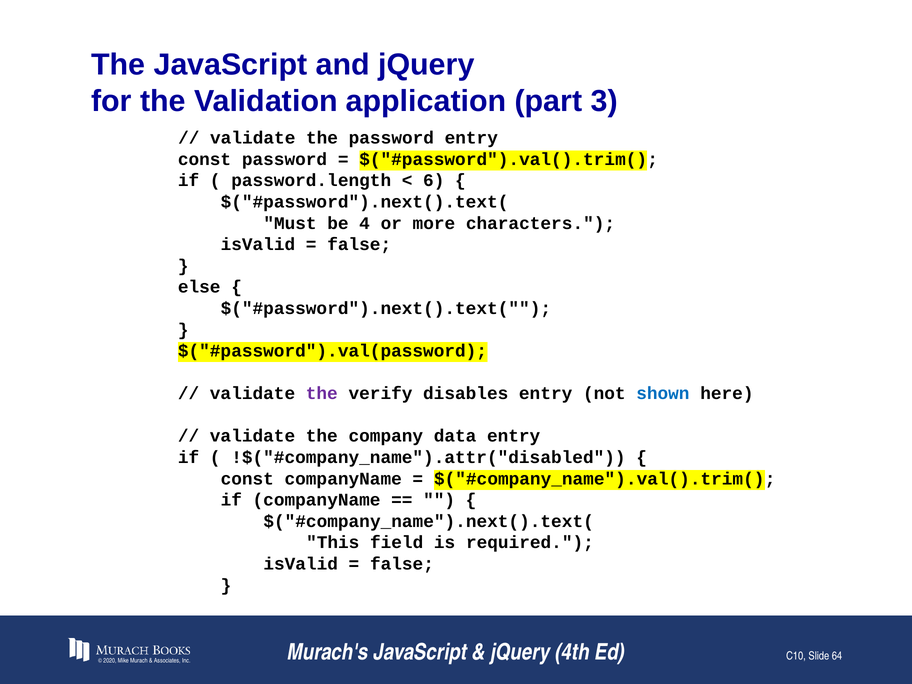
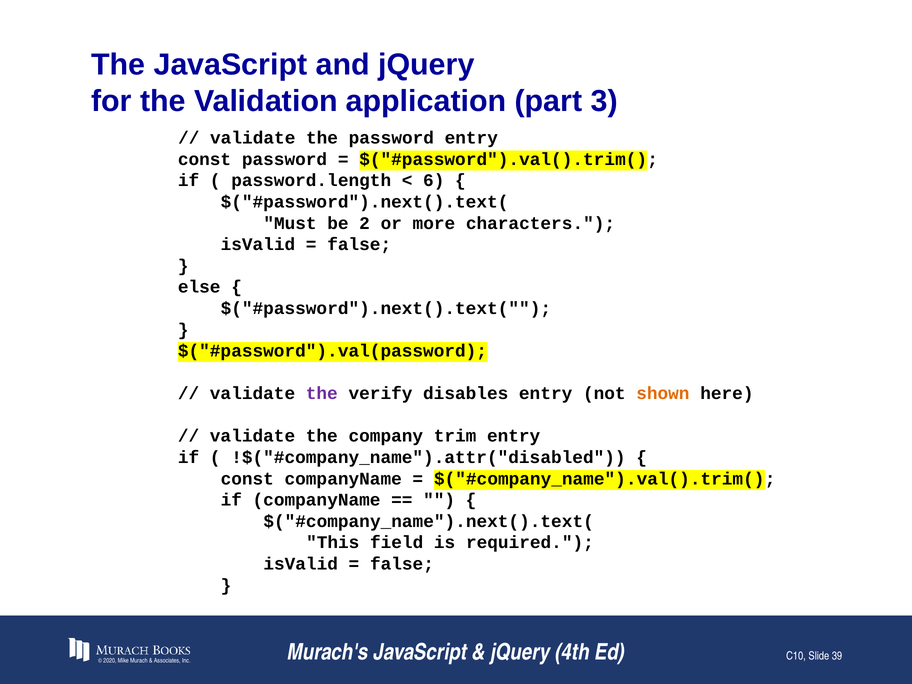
4: 4 -> 2
shown colour: blue -> orange
data: data -> trim
64: 64 -> 39
